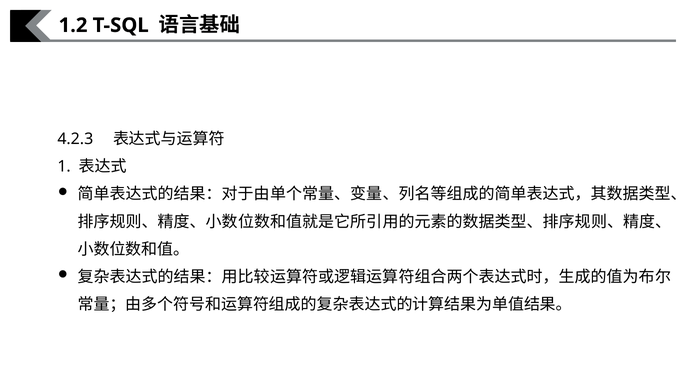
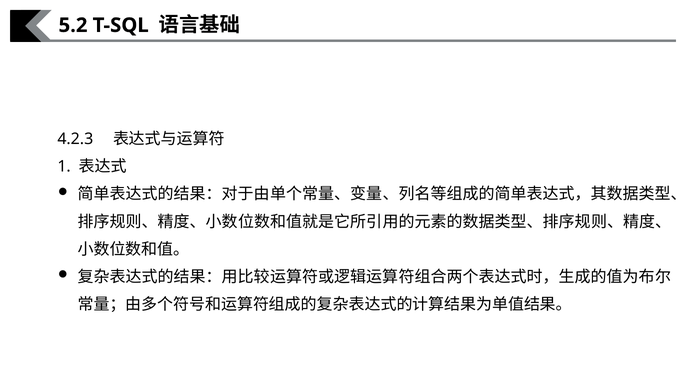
1.2: 1.2 -> 5.2
